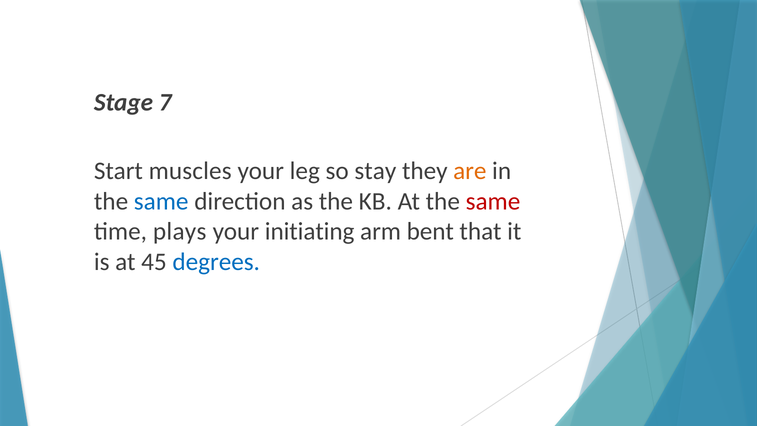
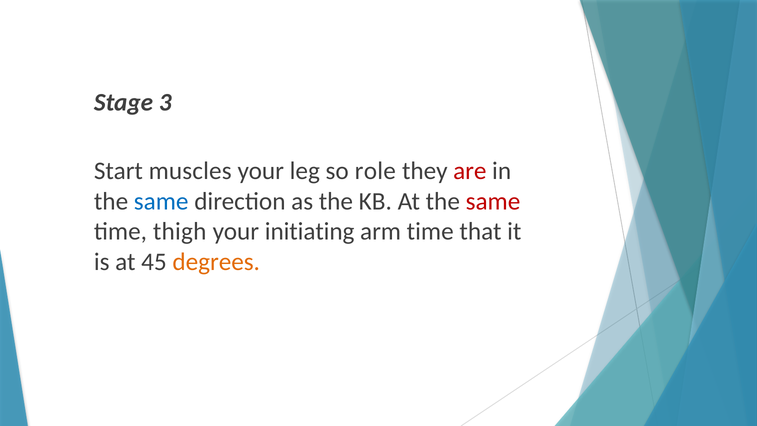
7: 7 -> 3
stay: stay -> role
are colour: orange -> red
plays: plays -> thigh
arm bent: bent -> time
degrees colour: blue -> orange
